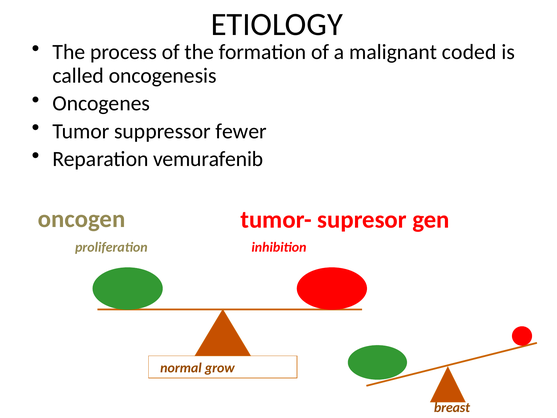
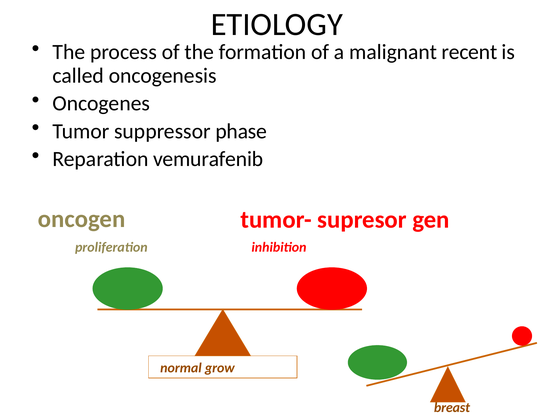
coded: coded -> recent
fewer: fewer -> phase
